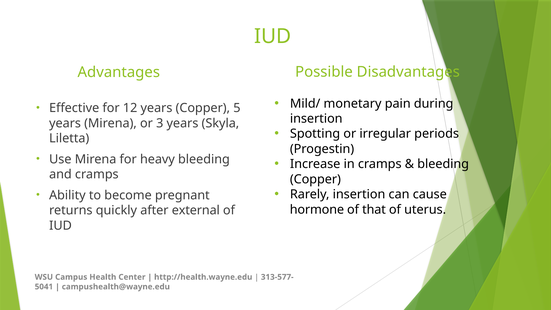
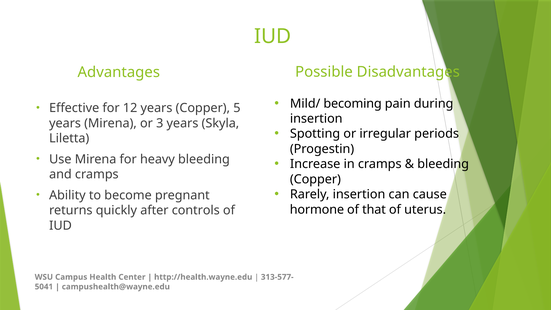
monetary: monetary -> becoming
external: external -> controls
